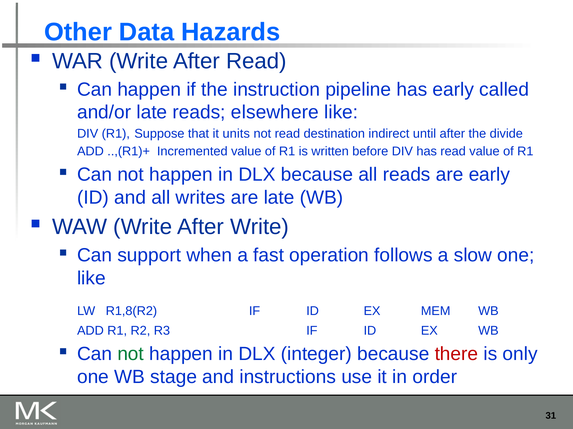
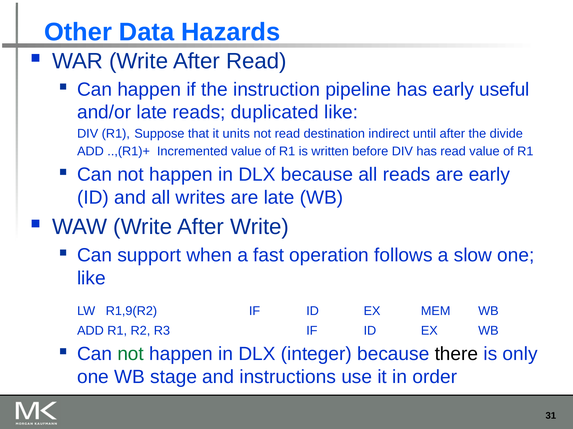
called: called -> useful
elsewhere: elsewhere -> duplicated
R1,8(R2: R1,8(R2 -> R1,9(R2
there colour: red -> black
